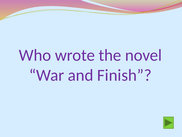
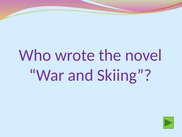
Finish: Finish -> Skiing
